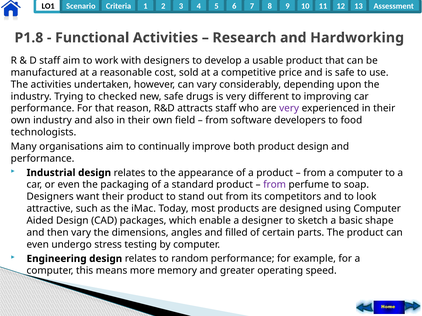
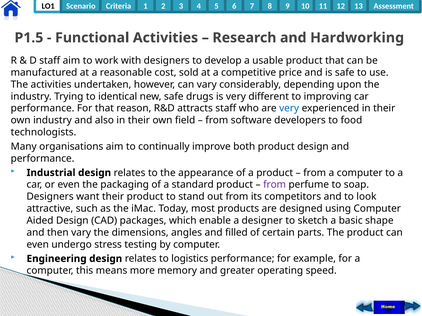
P1.8: P1.8 -> P1.5
checked: checked -> identical
very at (289, 109) colour: purple -> blue
random: random -> logistics
